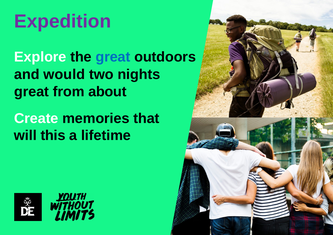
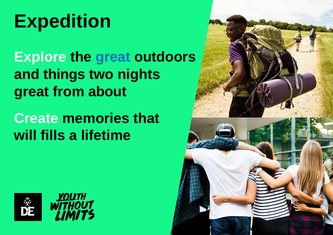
Expedition colour: purple -> black
would: would -> things
this: this -> ﬁlls
